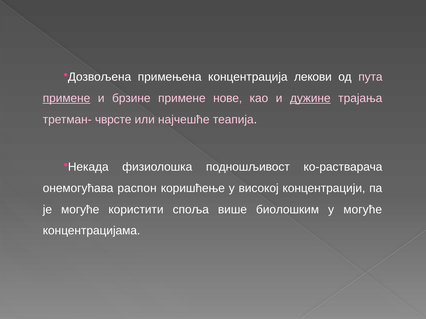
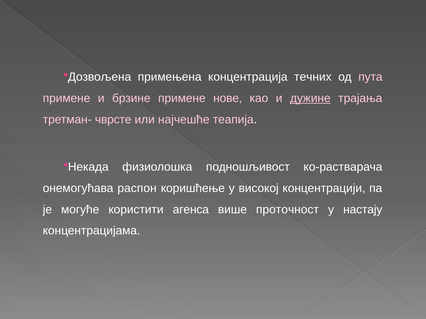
лекови: лекови -> течних
примене at (67, 98) underline: present -> none
споља: споља -> агенса
биолошким: биолошким -> проточност
у могуће: могуће -> настају
